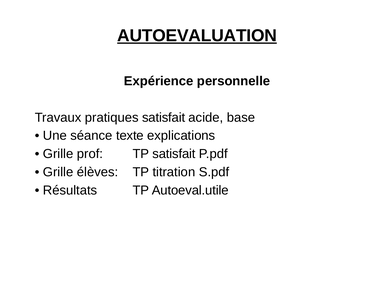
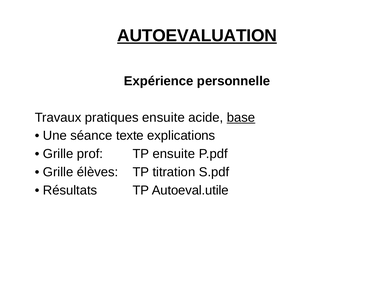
pratiques satisfait: satisfait -> ensuite
base underline: none -> present
TP satisfait: satisfait -> ensuite
